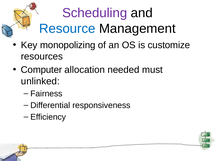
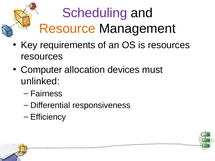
Resource colour: blue -> orange
monopolizing: monopolizing -> requirements
is customize: customize -> resources
needed: needed -> devices
